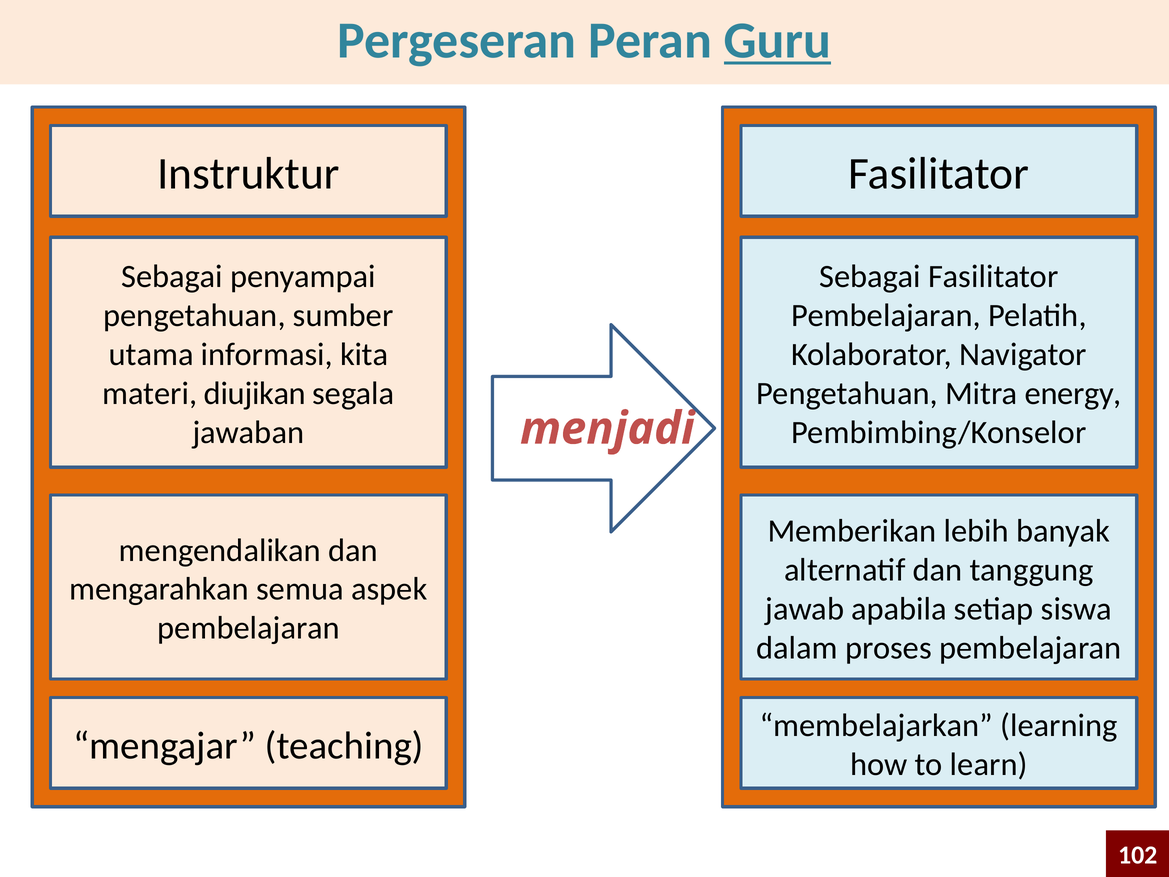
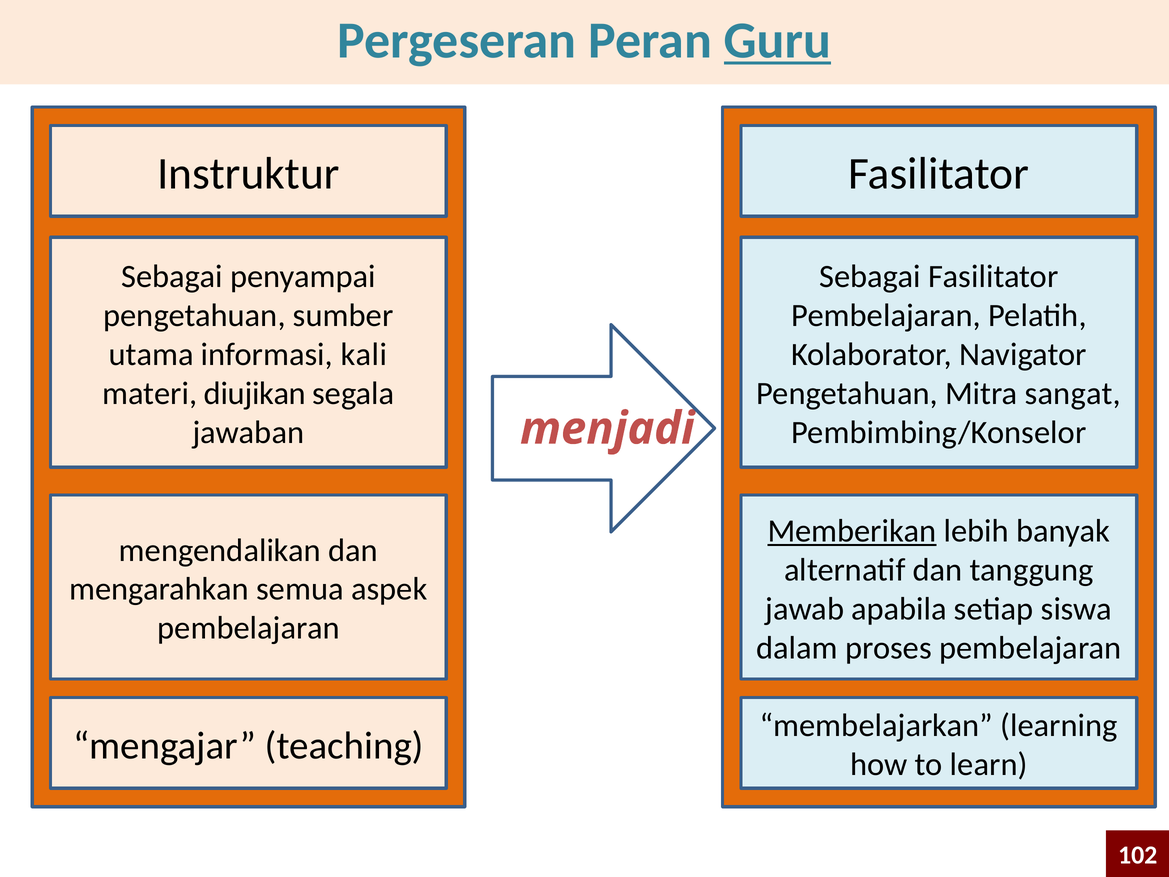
kita: kita -> kali
energy: energy -> sangat
Memberikan underline: none -> present
